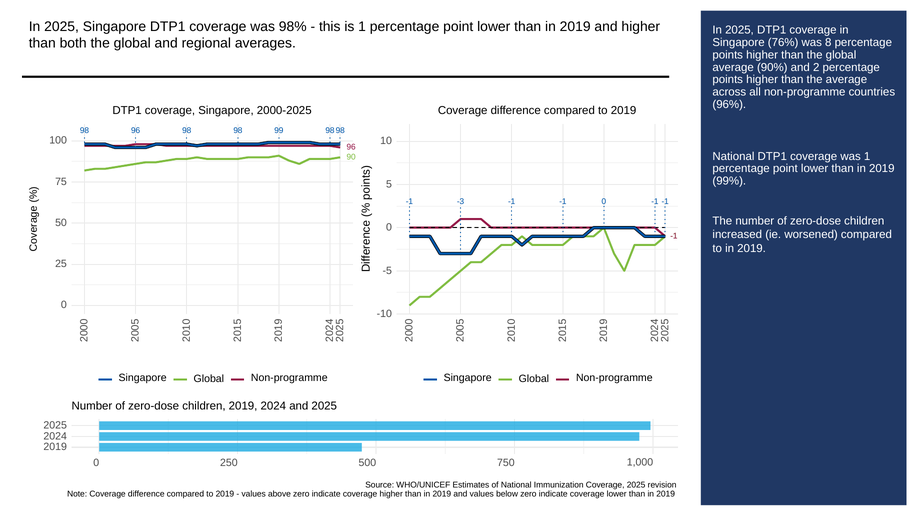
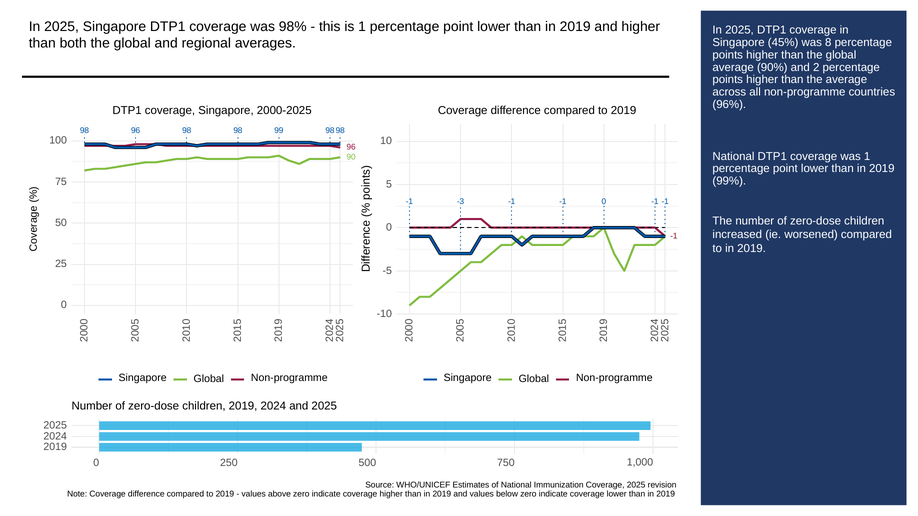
76%: 76% -> 45%
